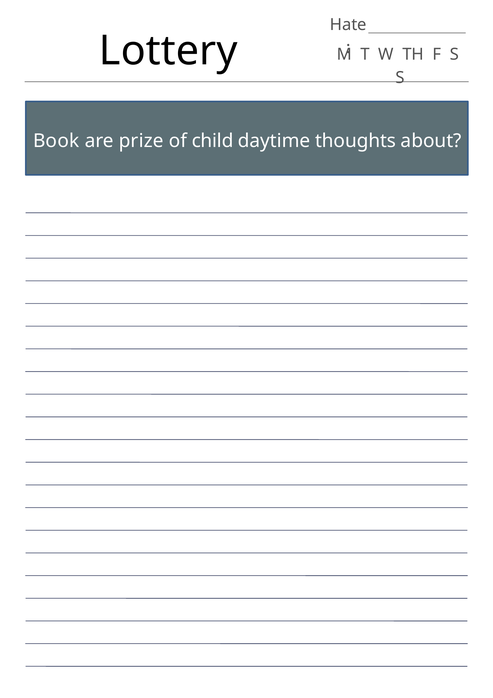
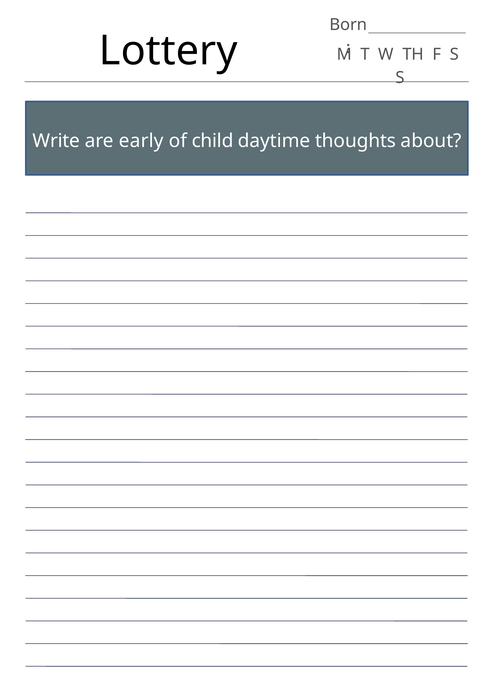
Hate: Hate -> Born
Book: Book -> Write
prize: prize -> early
